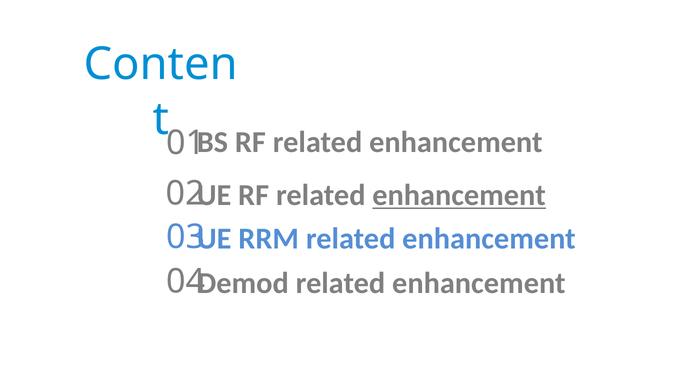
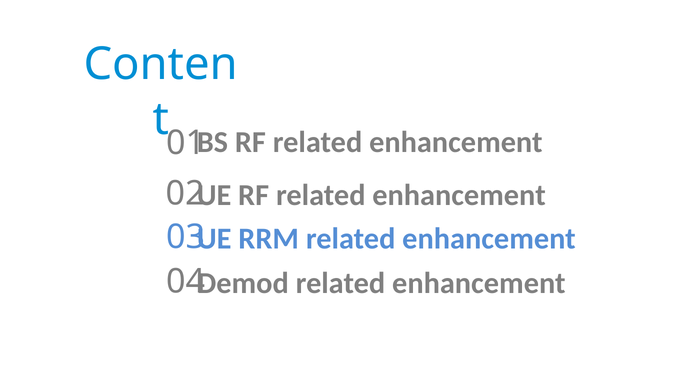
enhancement at (459, 195) underline: present -> none
